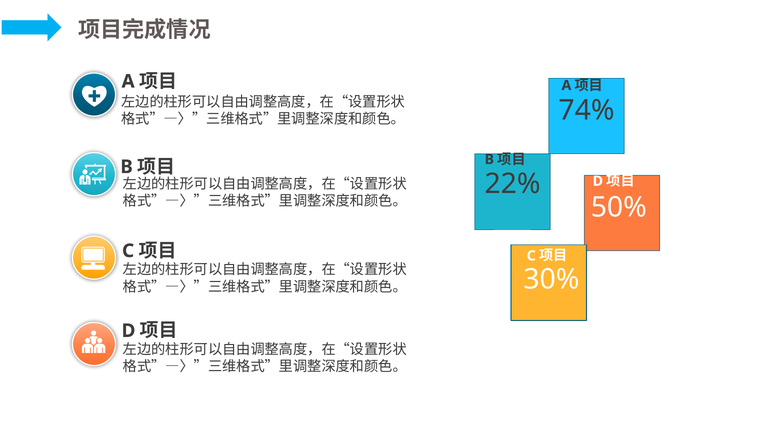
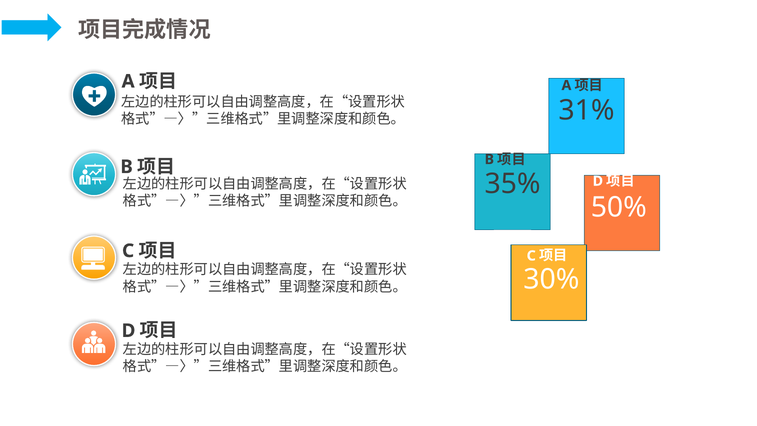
74%: 74% -> 31%
22%: 22% -> 35%
